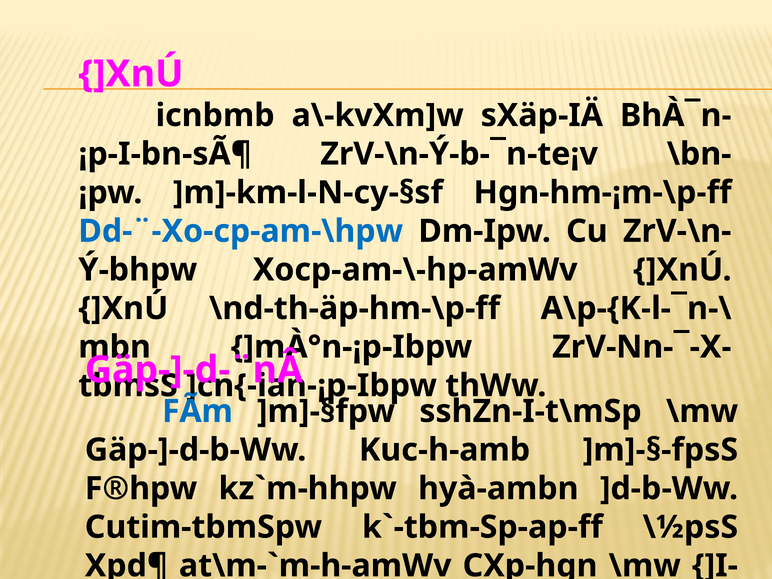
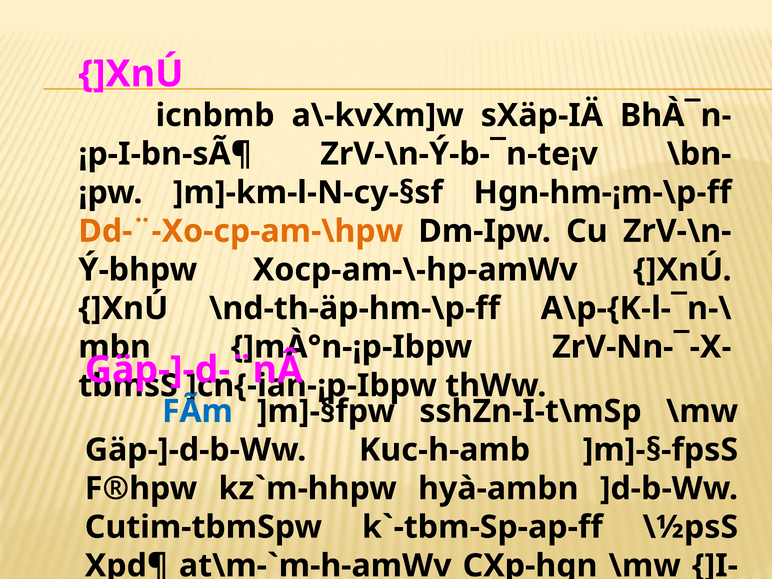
Dd-¨-Xo-cp-am-\hpw colour: blue -> orange
